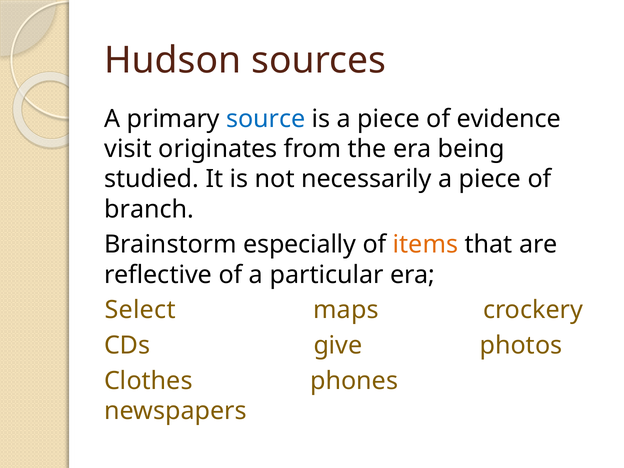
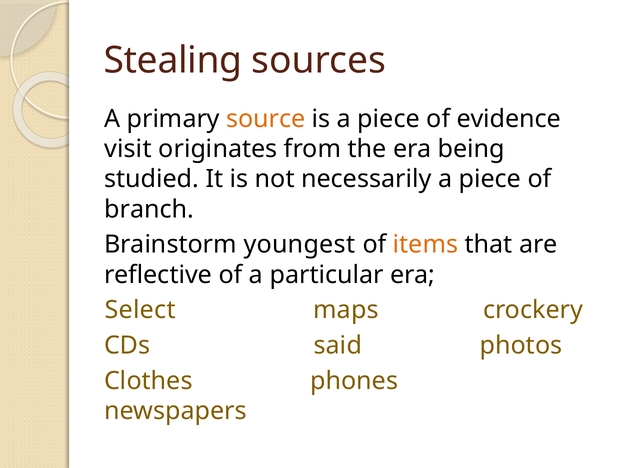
Hudson: Hudson -> Stealing
source colour: blue -> orange
especially: especially -> youngest
give: give -> said
